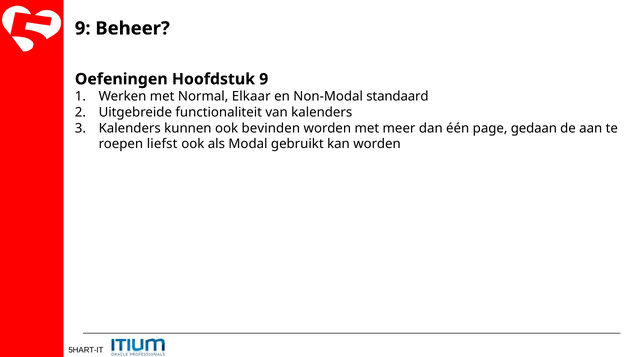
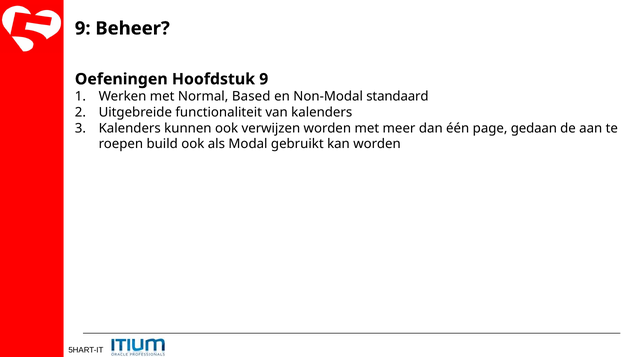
Elkaar: Elkaar -> Based
bevinden: bevinden -> verwijzen
liefst: liefst -> build
